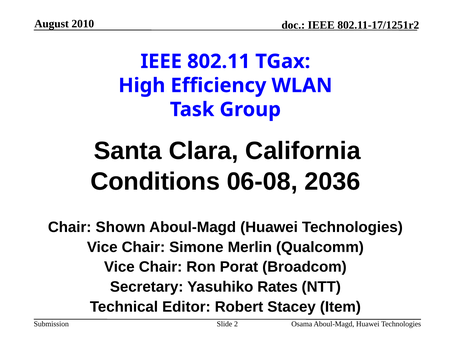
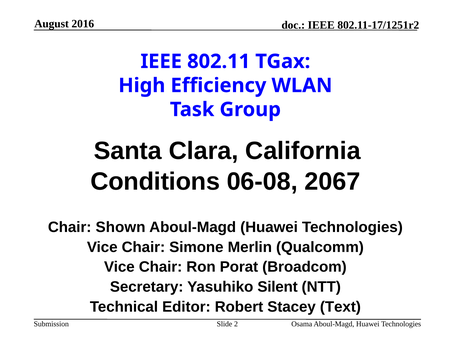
2010: 2010 -> 2016
2036: 2036 -> 2067
Rates: Rates -> Silent
Item: Item -> Text
